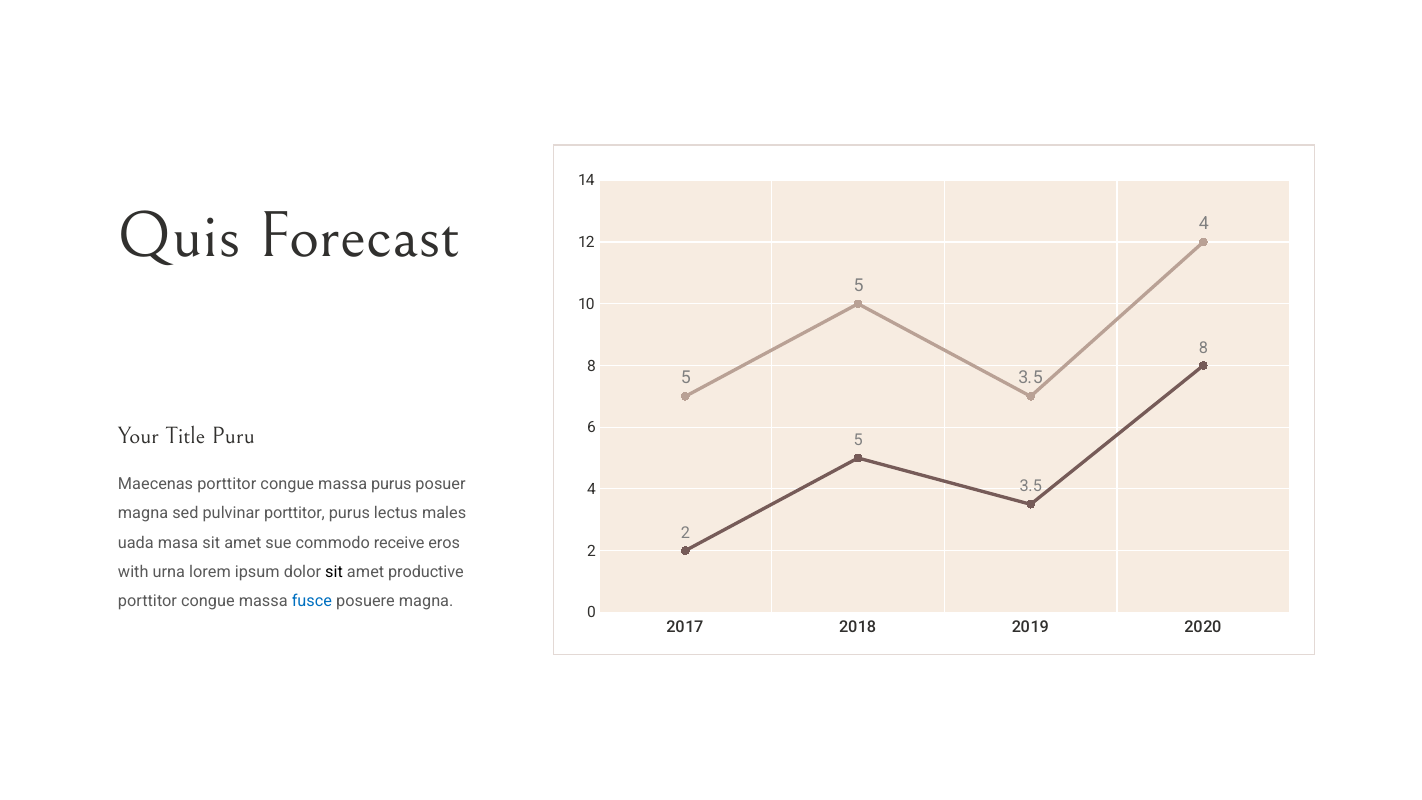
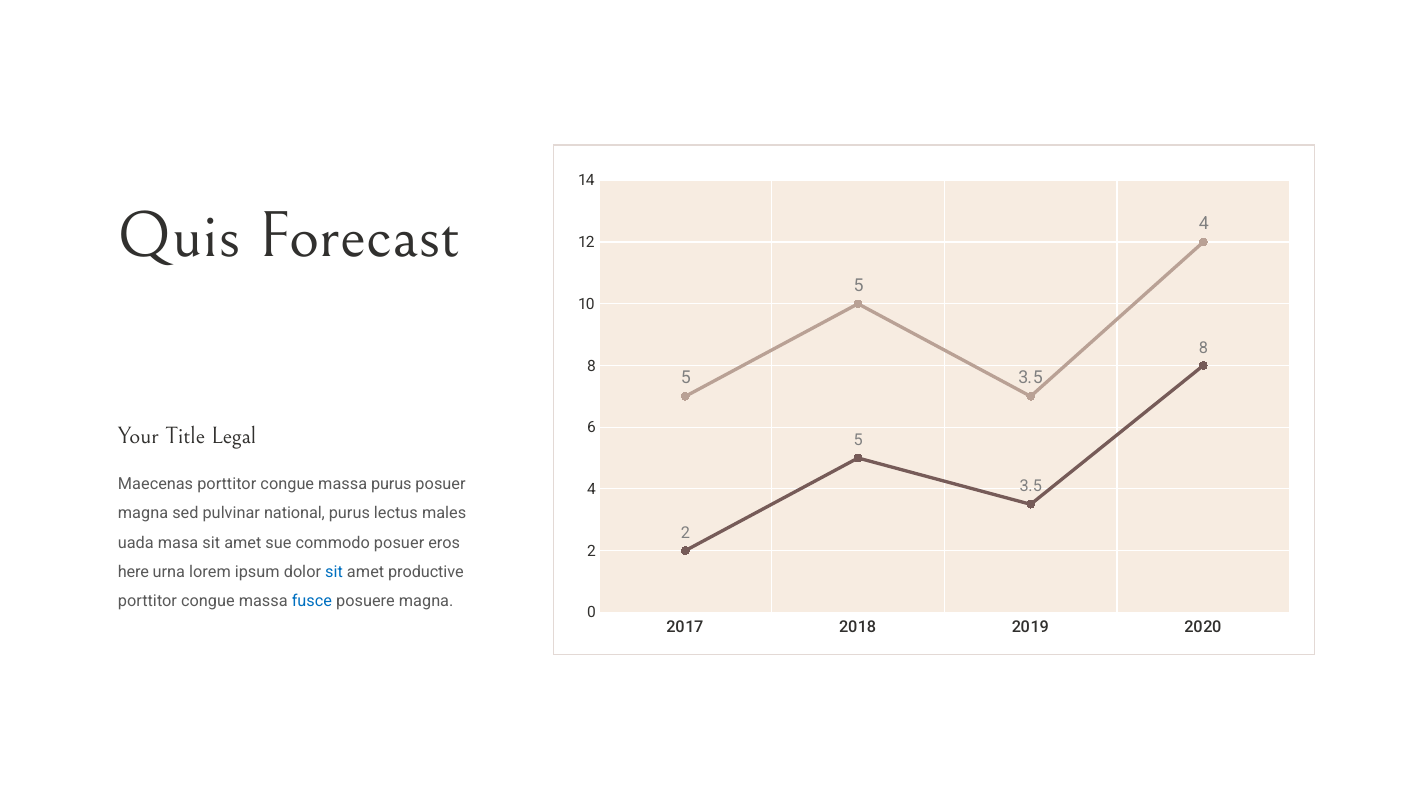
Puru: Puru -> Legal
pulvinar porttitor: porttitor -> national
commodo receive: receive -> posuer
with: with -> here
sit at (334, 572) colour: black -> blue
